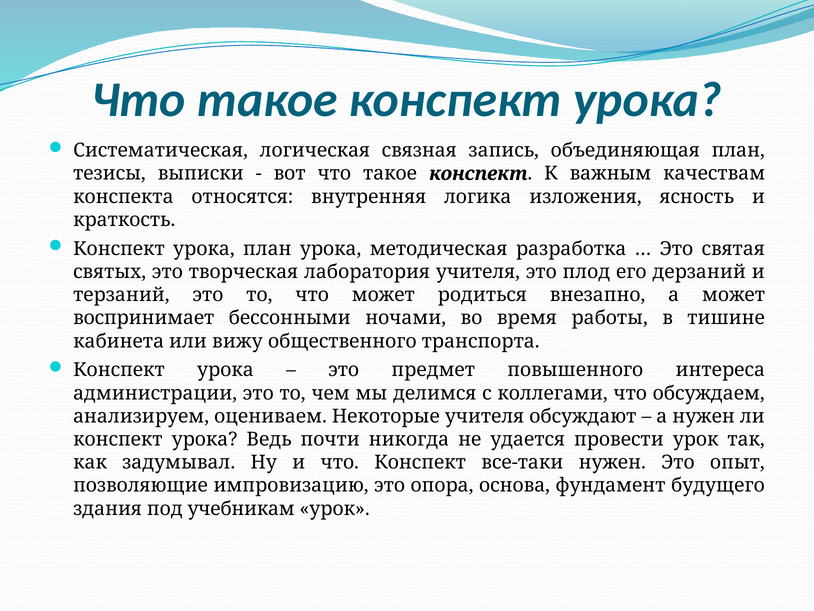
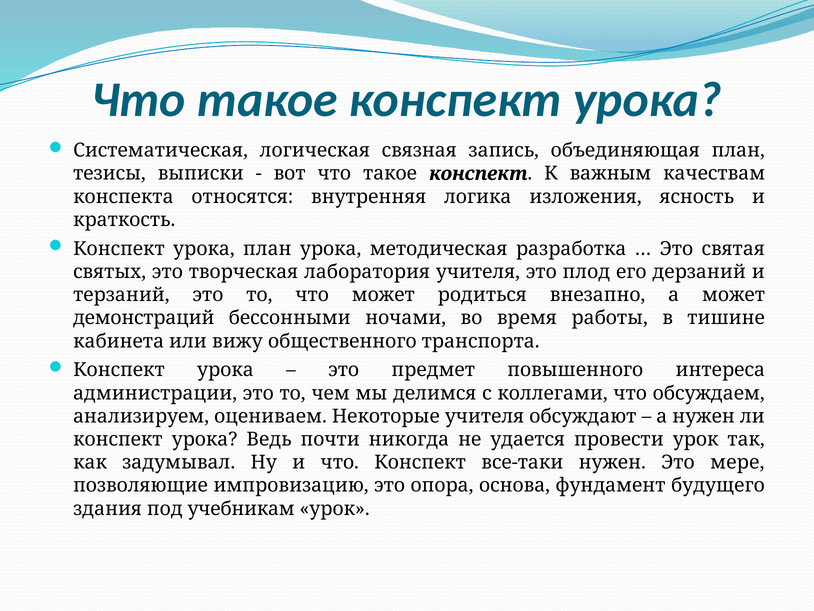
воспринимает: воспринимает -> демонстраций
опыт: опыт -> мере
